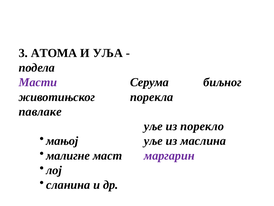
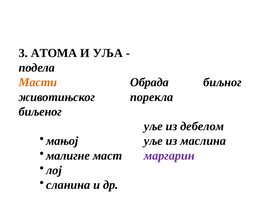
Масти colour: purple -> orange
Серума: Серума -> Обрада
павлаке: павлаке -> биљеног
порекло: порекло -> дебелом
